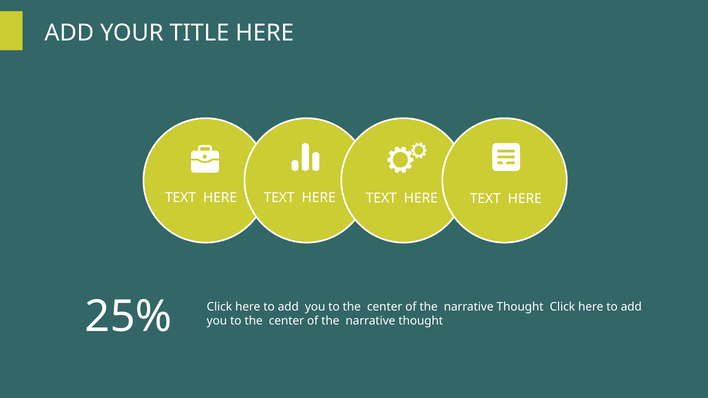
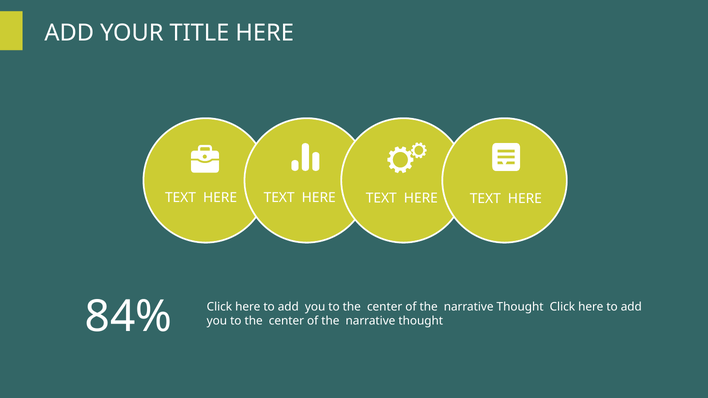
25%: 25% -> 84%
